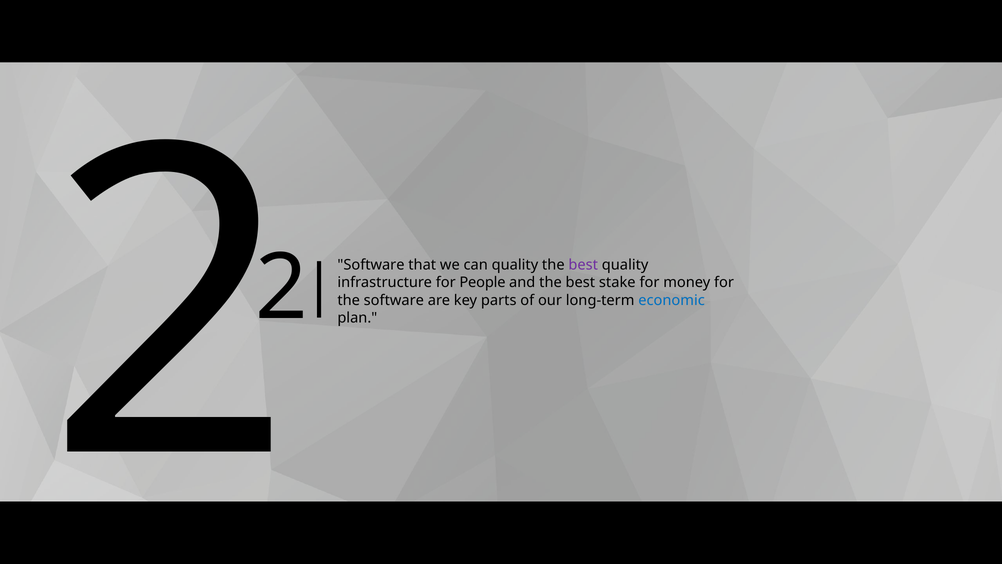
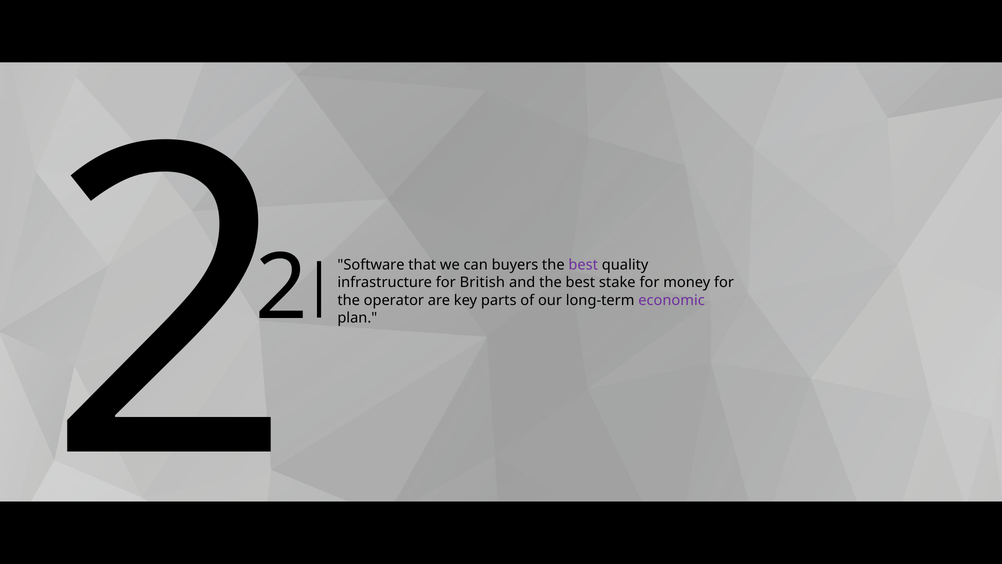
can quality: quality -> buyers
People: People -> British
the software: software -> operator
economic colour: blue -> purple
